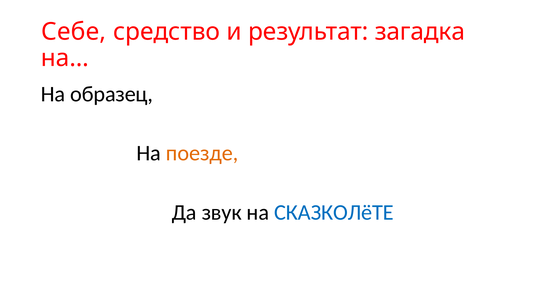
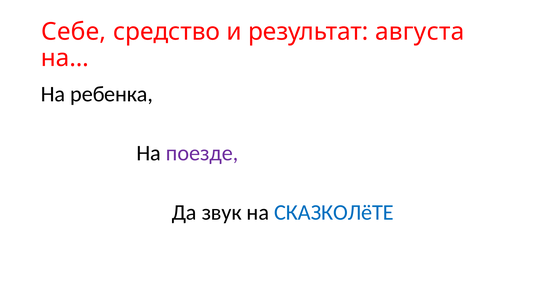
загадка: загадка -> августа
образец: образец -> ребенка
поезде colour: orange -> purple
